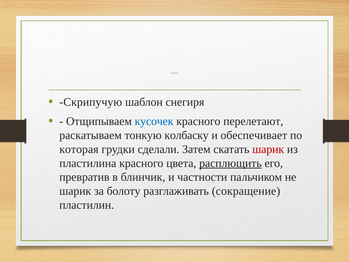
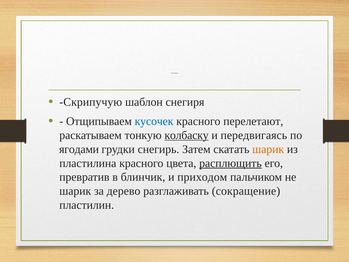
колбаску underline: none -> present
обеспечивает: обеспечивает -> передвигаясь
которая: которая -> ягодами
сделали: сделали -> снегирь
шарик at (268, 149) colour: red -> orange
частности: частности -> приходом
болоту: болоту -> дерево
